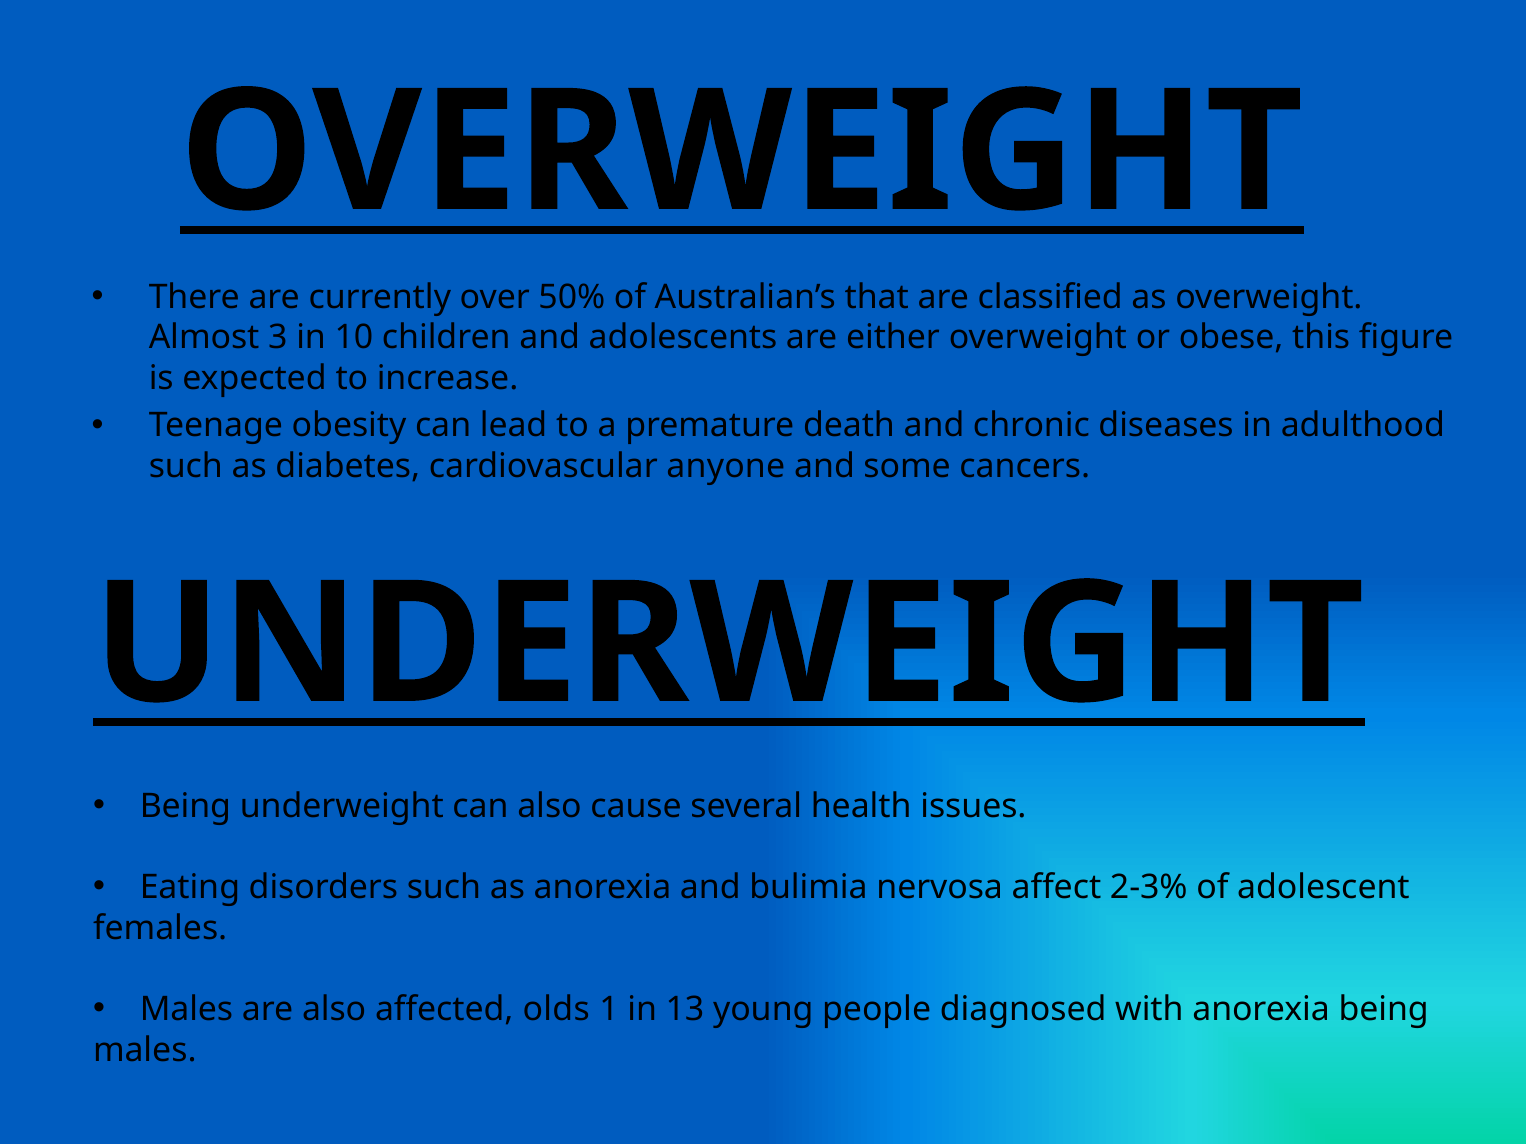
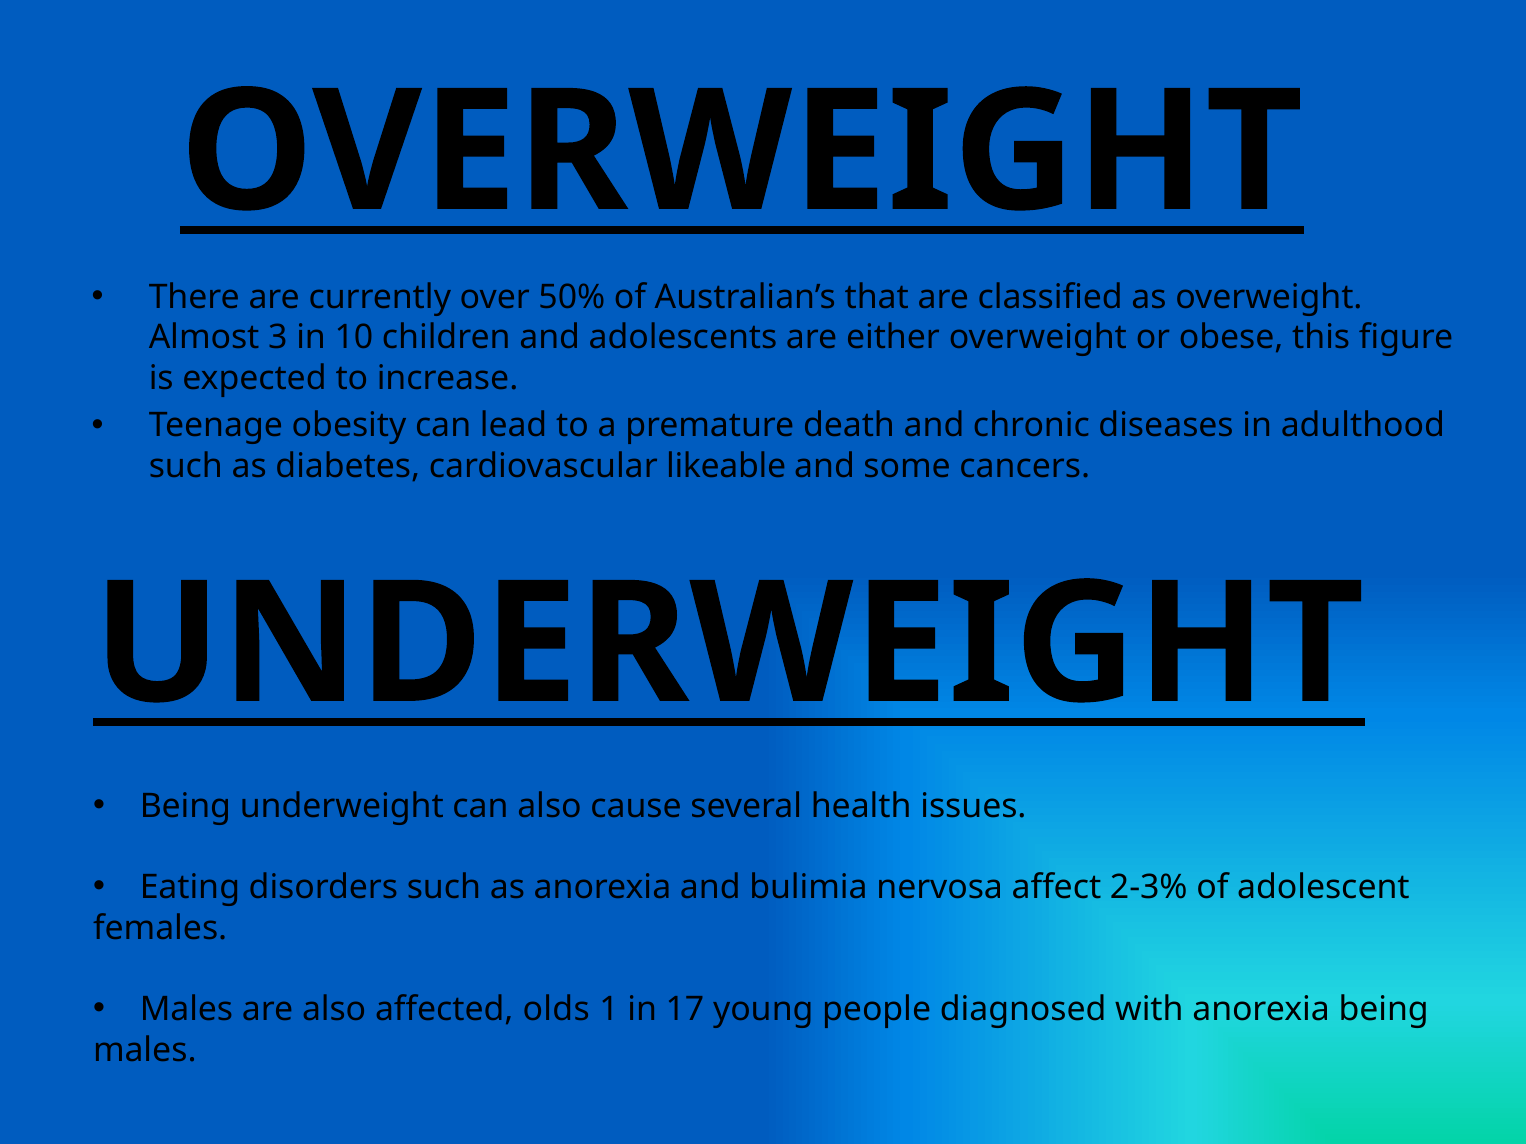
anyone: anyone -> likeable
13: 13 -> 17
